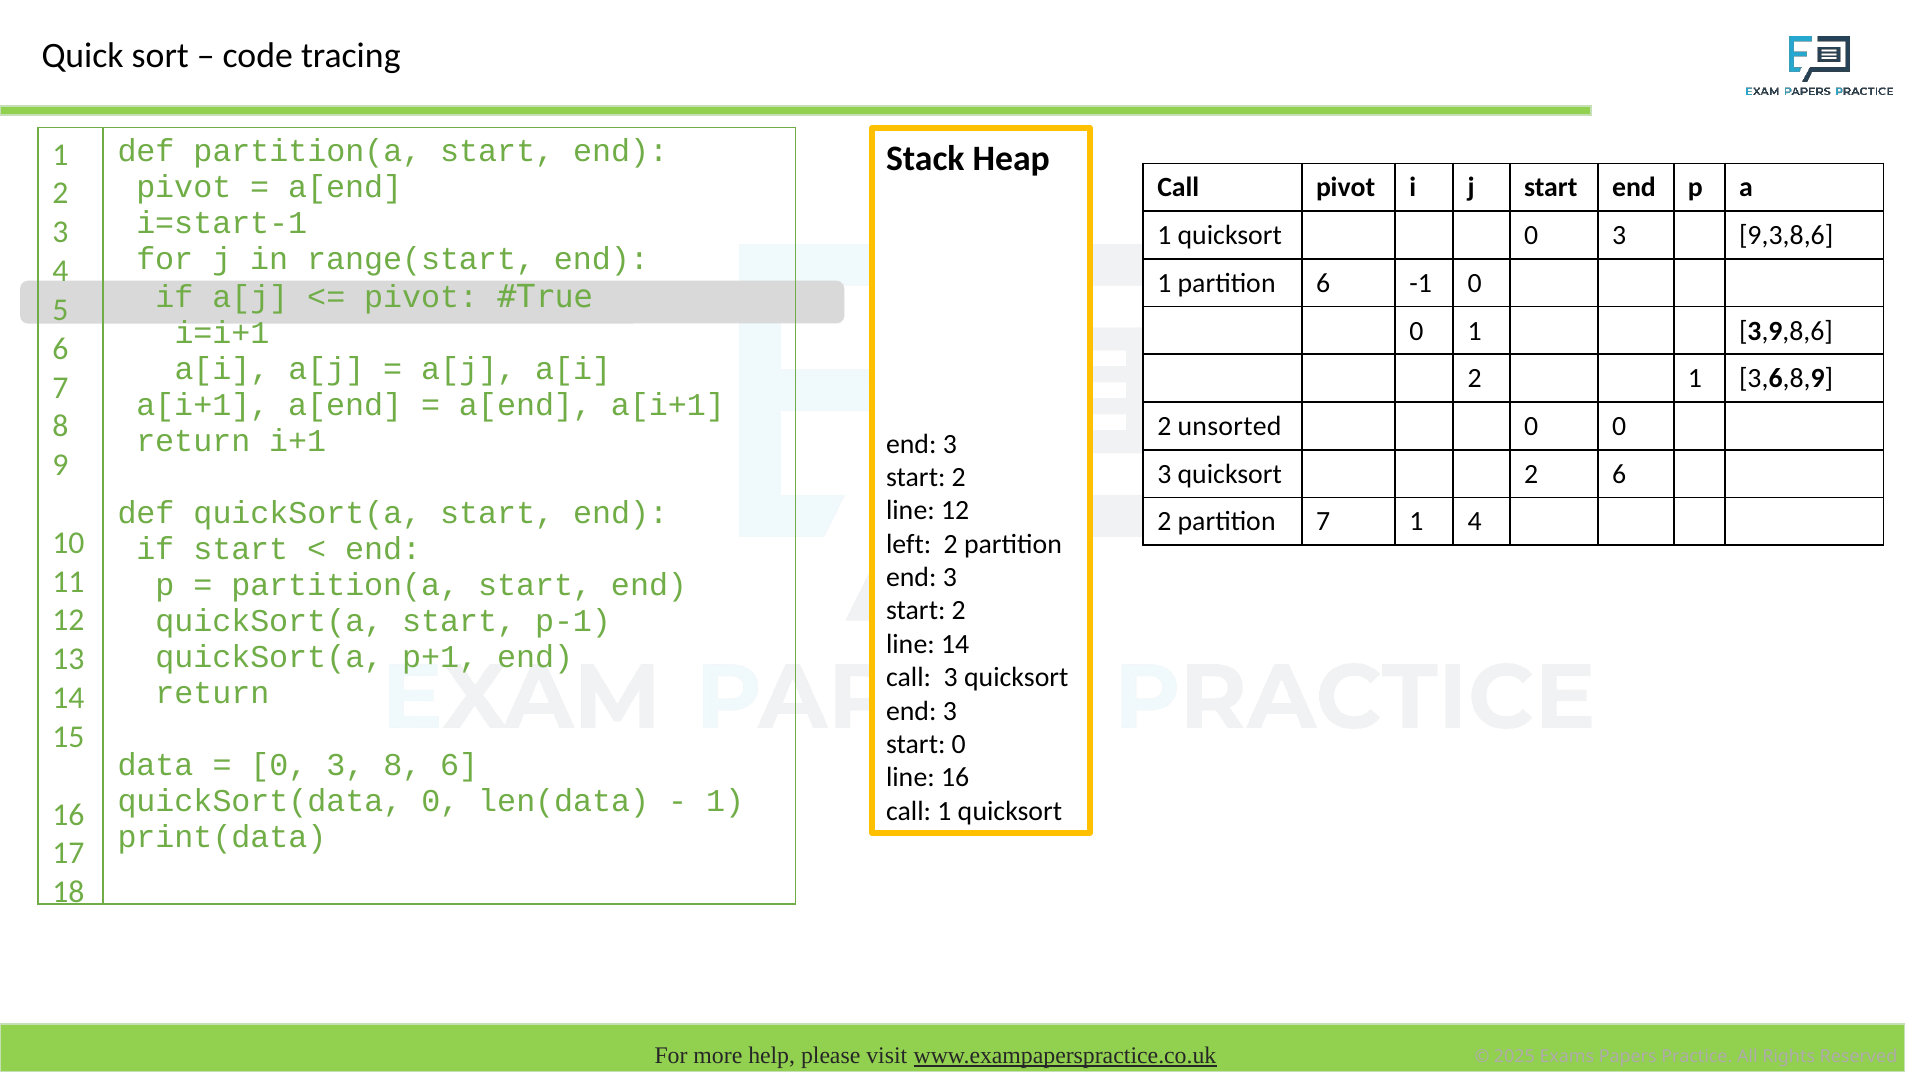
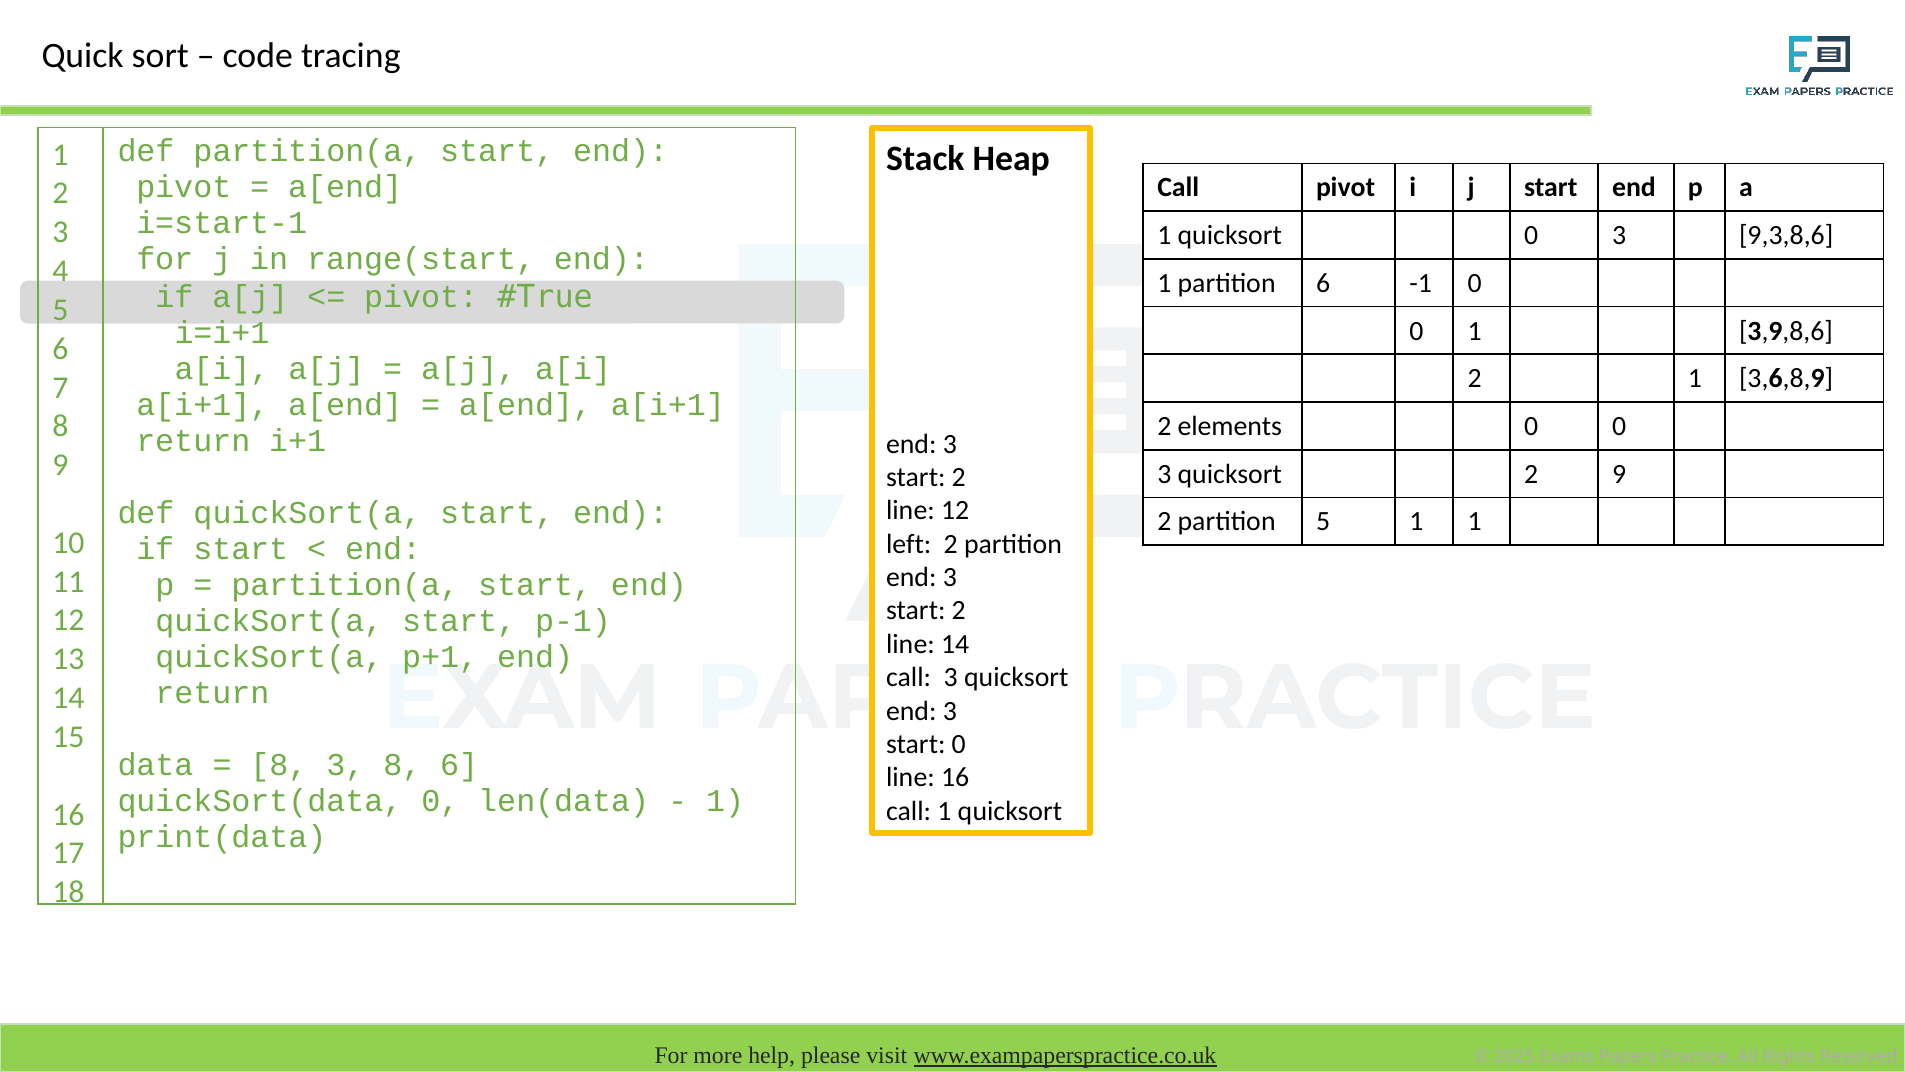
unsorted: unsorted -> elements
2 6: 6 -> 9
partition 7: 7 -> 5
4 at (1475, 522): 4 -> 1
0 at (279, 765): 0 -> 8
